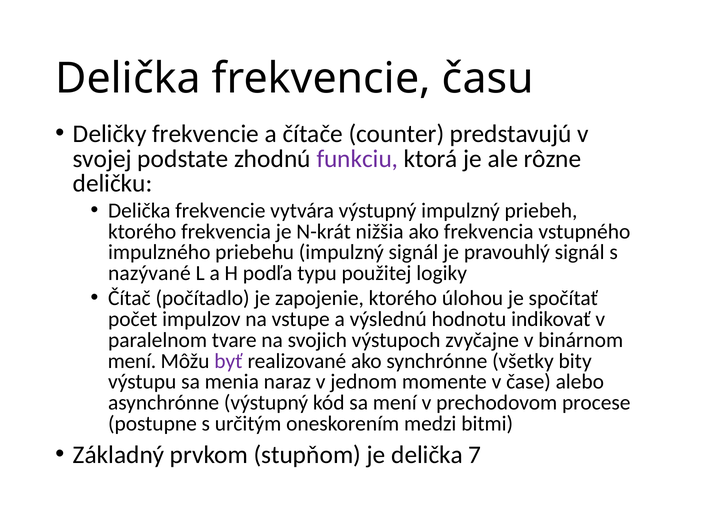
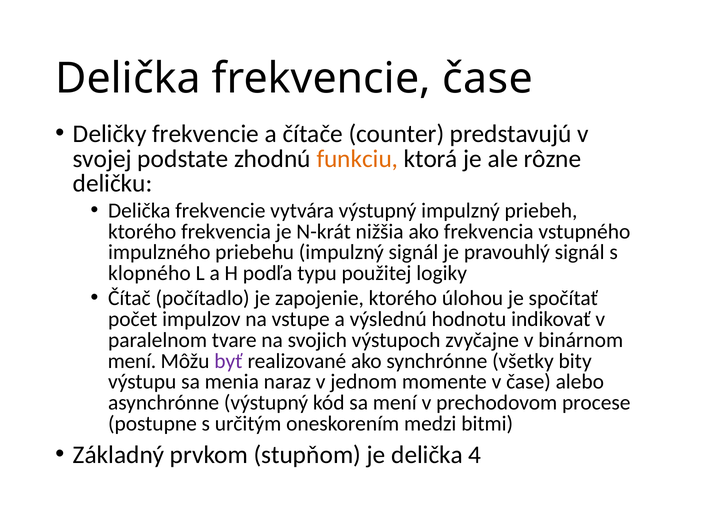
frekvencie času: času -> čase
funkciu colour: purple -> orange
nazývané: nazývané -> klopného
7: 7 -> 4
